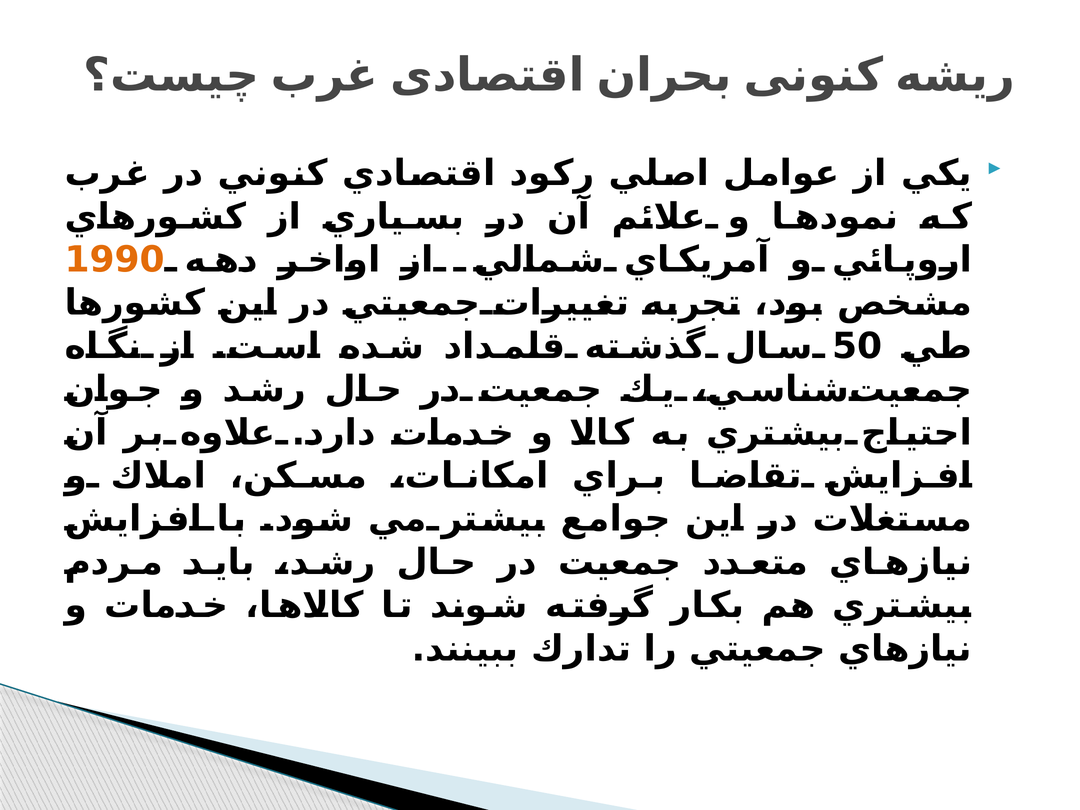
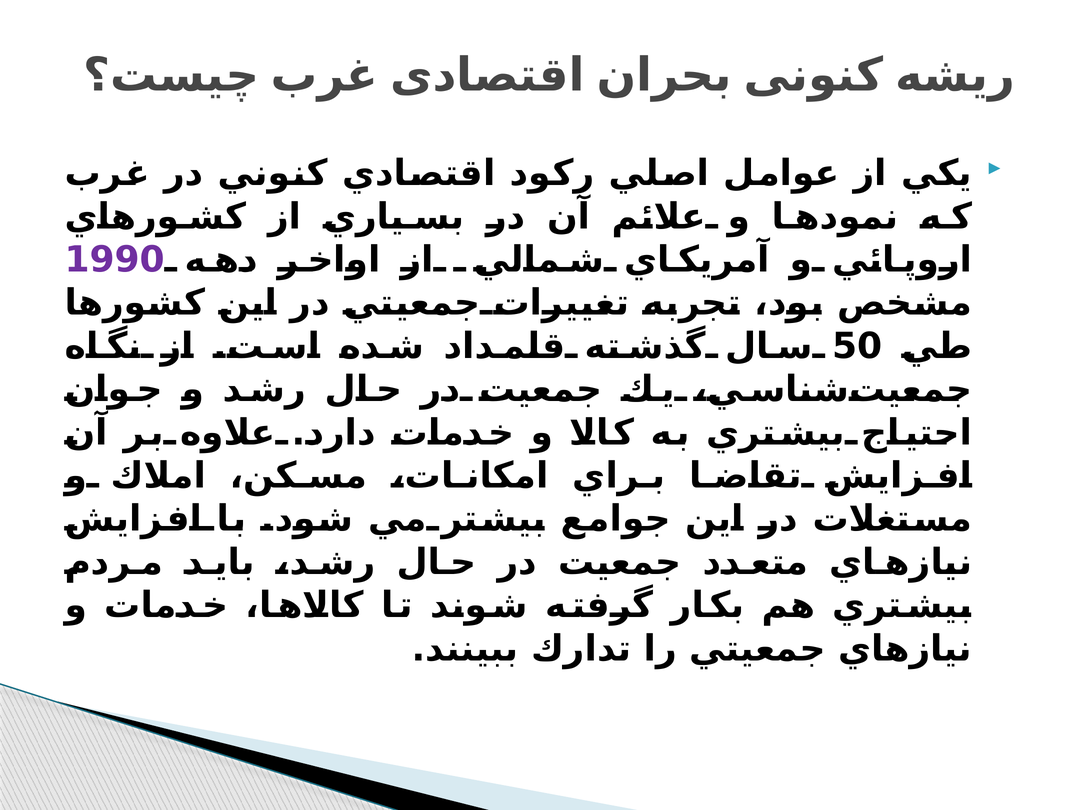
1990 colour: orange -> purple
